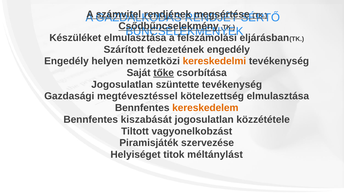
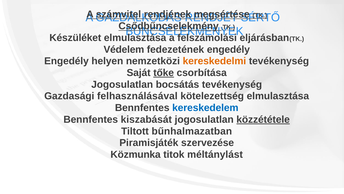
Szárított: Szárított -> Védelem
szüntette: szüntette -> bocsátás
megtévesztéssel: megtévesztéssel -> felhasználásával
kereskedelem colour: orange -> blue
közzététele underline: none -> present
vagyonelkobzást: vagyonelkobzást -> bűnhalmazatban
Helyiséget: Helyiséget -> Közmunka
